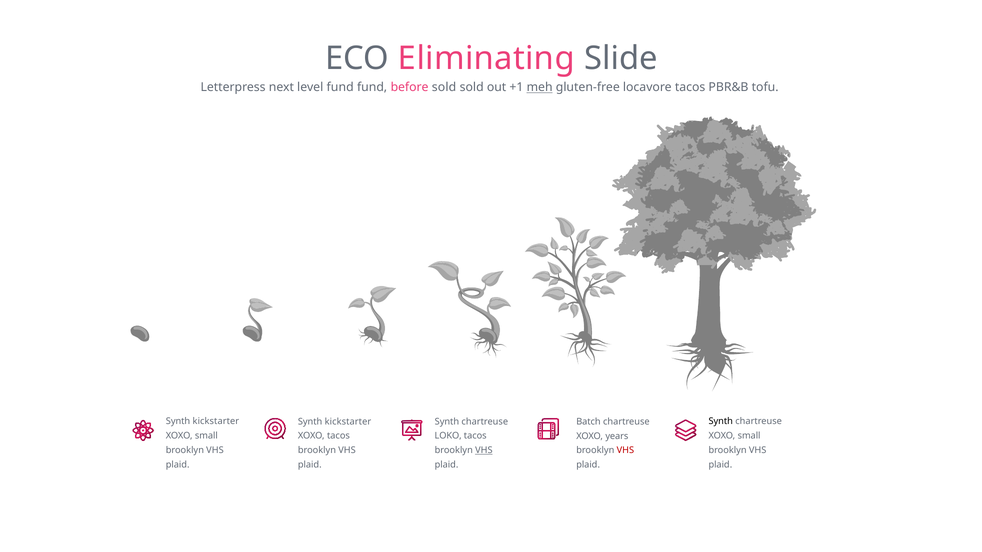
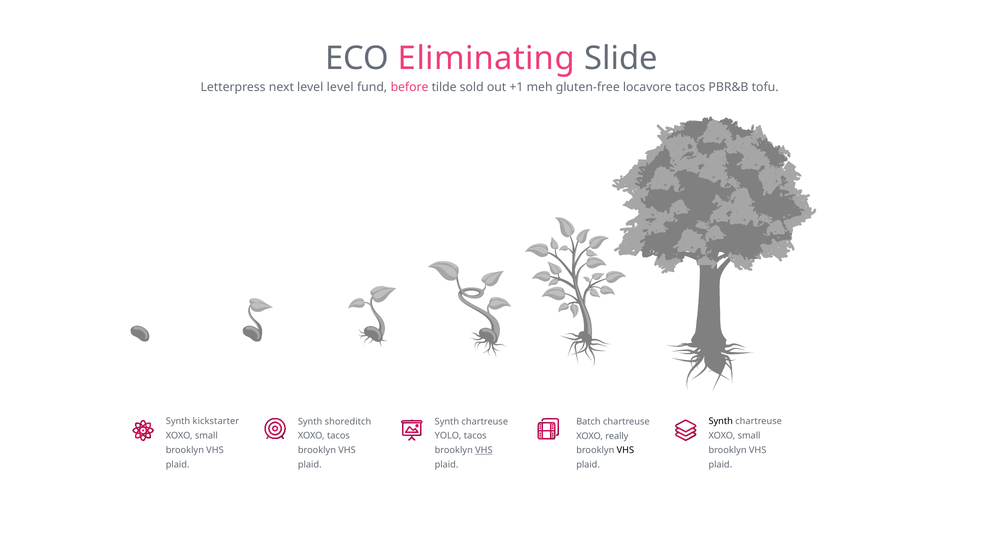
level fund: fund -> level
before sold: sold -> tilde
meh underline: present -> none
kickstarter at (348, 422): kickstarter -> shoreditch
LOKO: LOKO -> YOLO
years: years -> really
VHS at (625, 451) colour: red -> black
